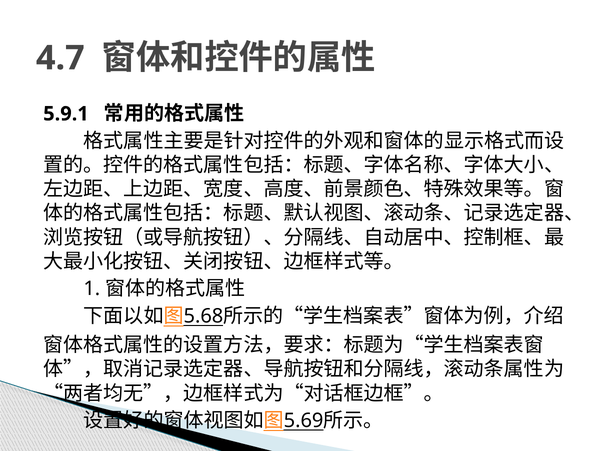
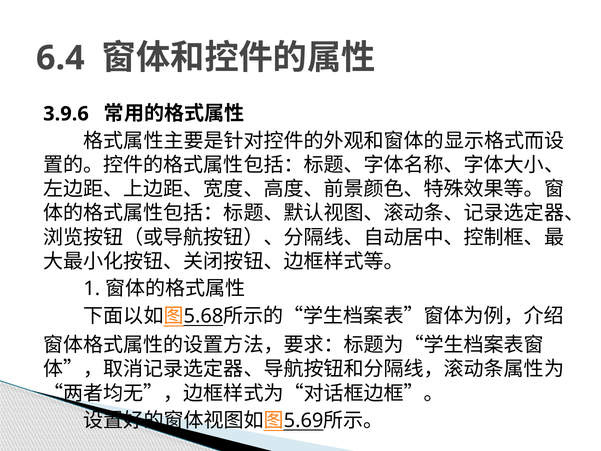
4.7: 4.7 -> 6.4
5.9.1: 5.9.1 -> 3.9.6
